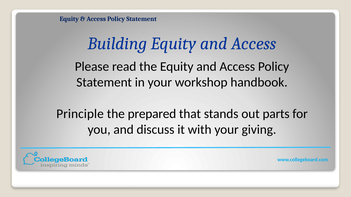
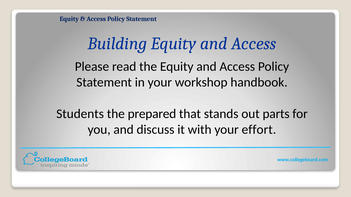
Principle: Principle -> Students
giving: giving -> effort
